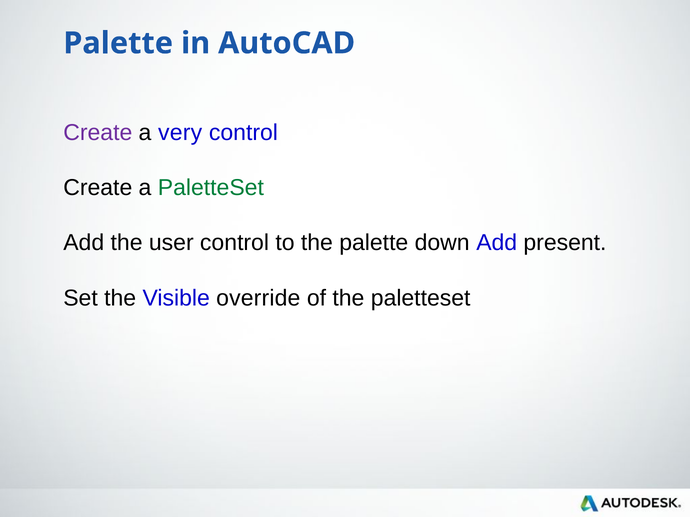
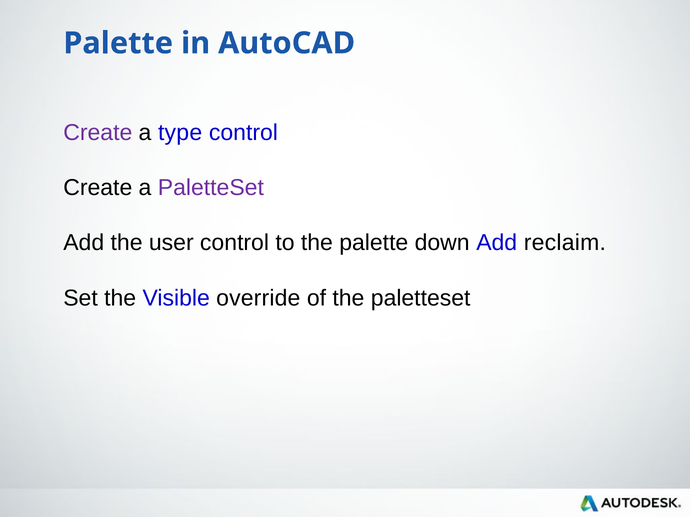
very: very -> type
PaletteSet at (211, 188) colour: green -> purple
present: present -> reclaim
